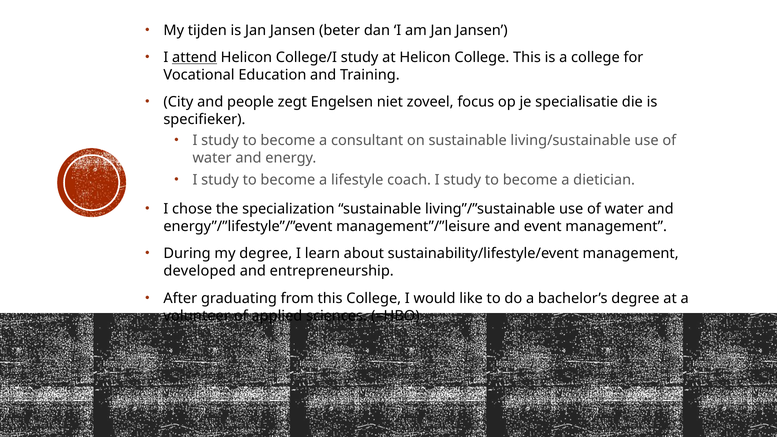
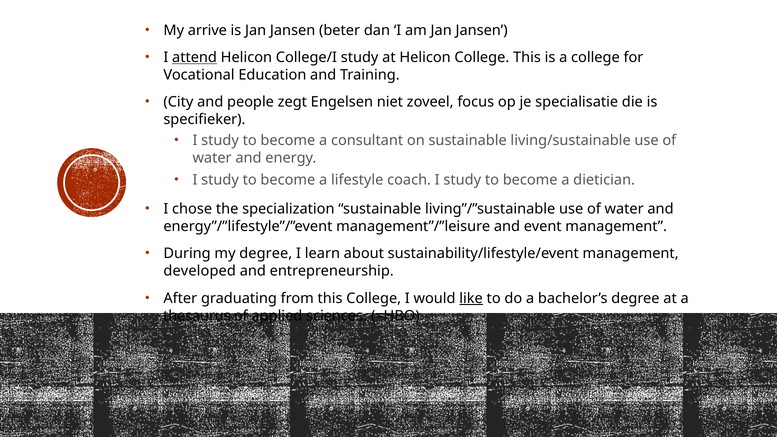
tijden: tijden -> arrive
like underline: none -> present
volunteer: volunteer -> thesaurus
